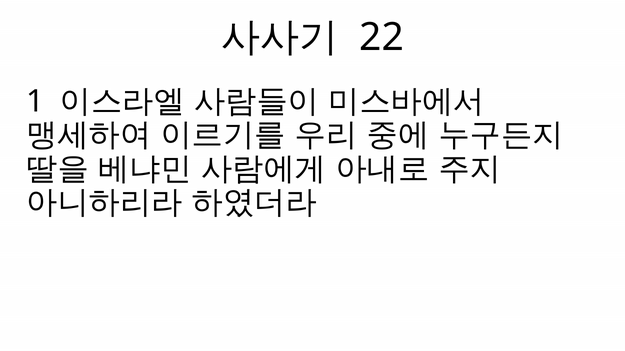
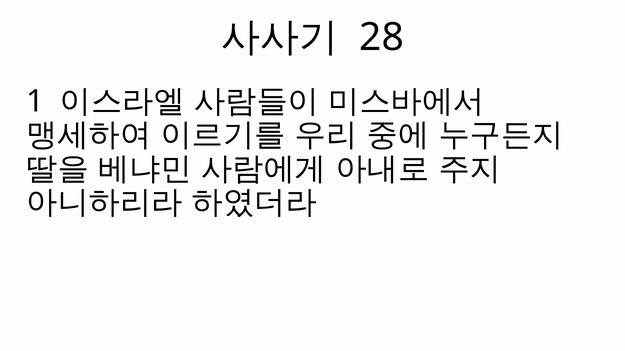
22: 22 -> 28
